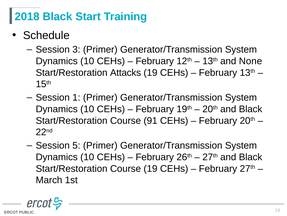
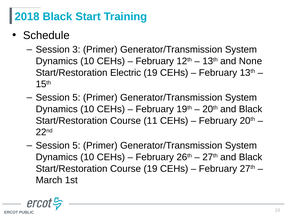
Attacks: Attacks -> Electric
1 at (76, 97): 1 -> 5
91: 91 -> 11
